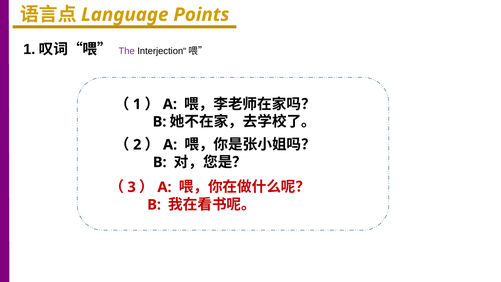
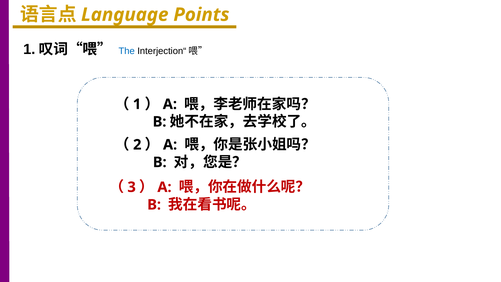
The colour: purple -> blue
